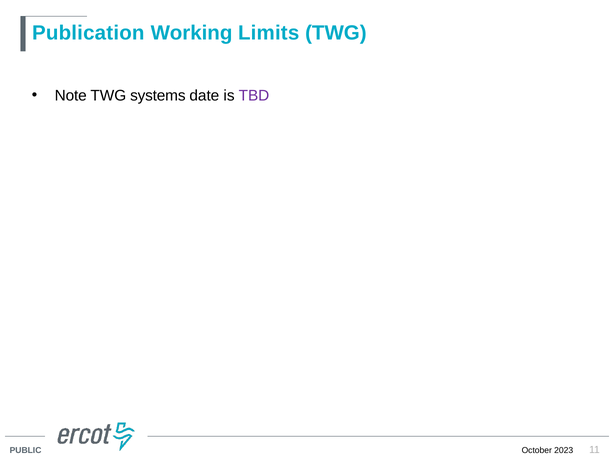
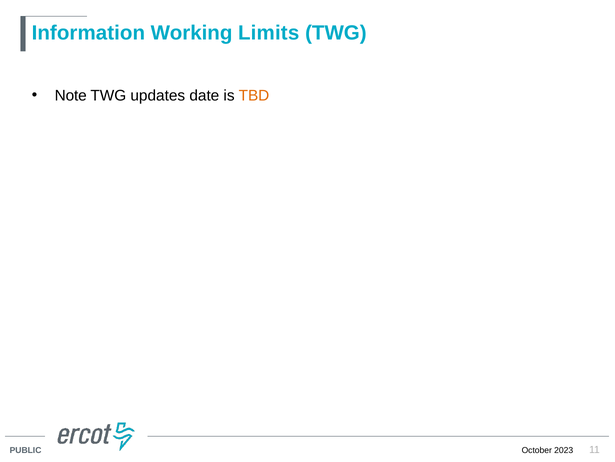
Publication: Publication -> Information
systems: systems -> updates
TBD colour: purple -> orange
